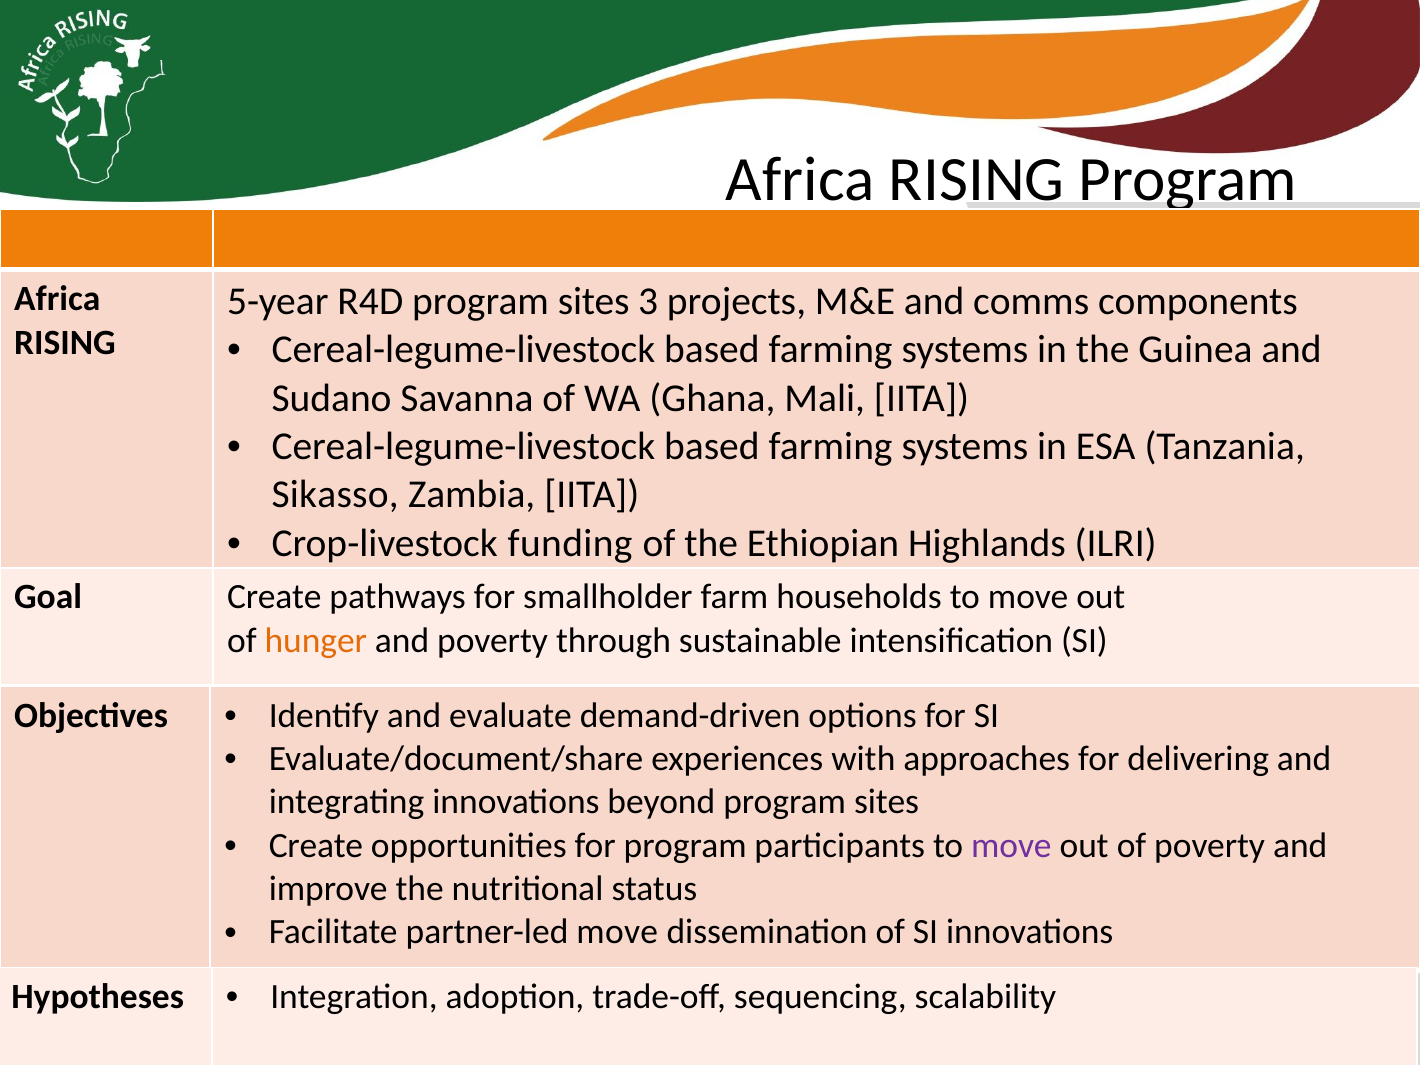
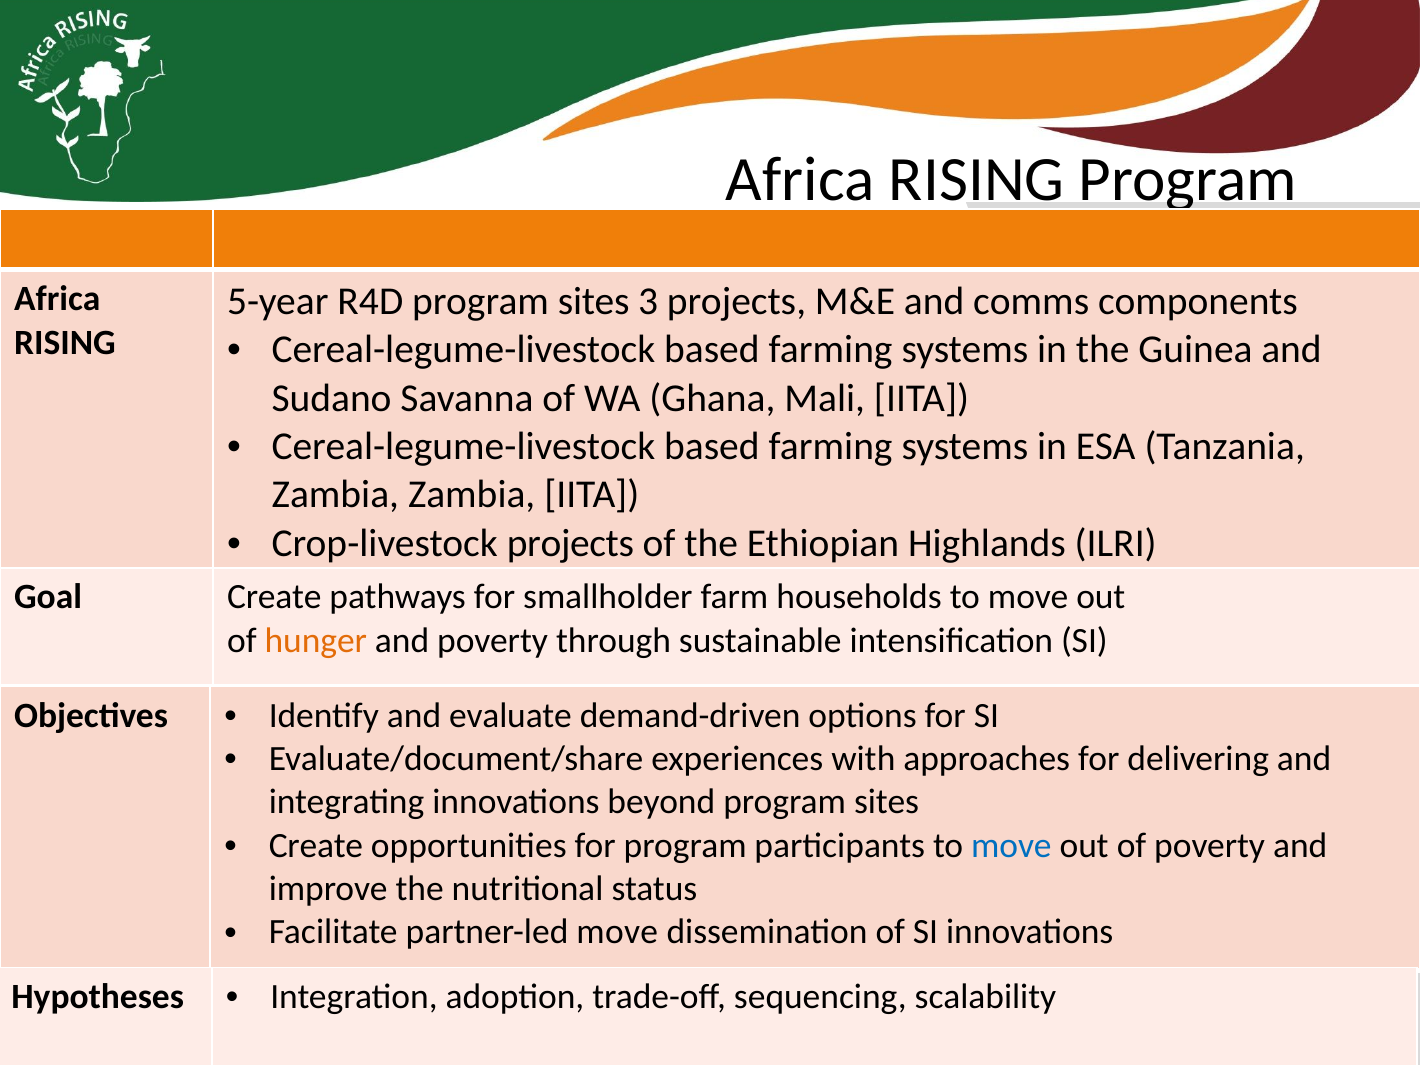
Sikasso at (335, 495): Sikasso -> Zambia
Crop-livestock funding: funding -> projects
move at (1011, 846) colour: purple -> blue
